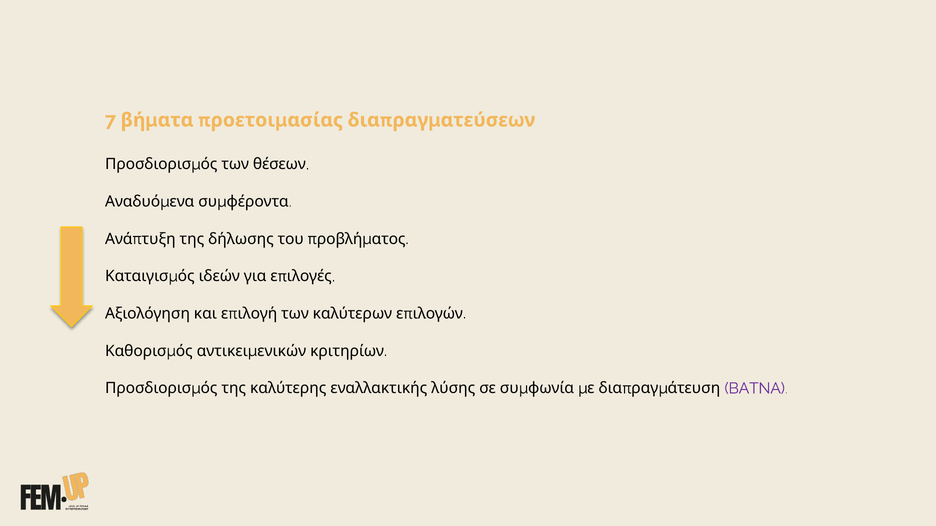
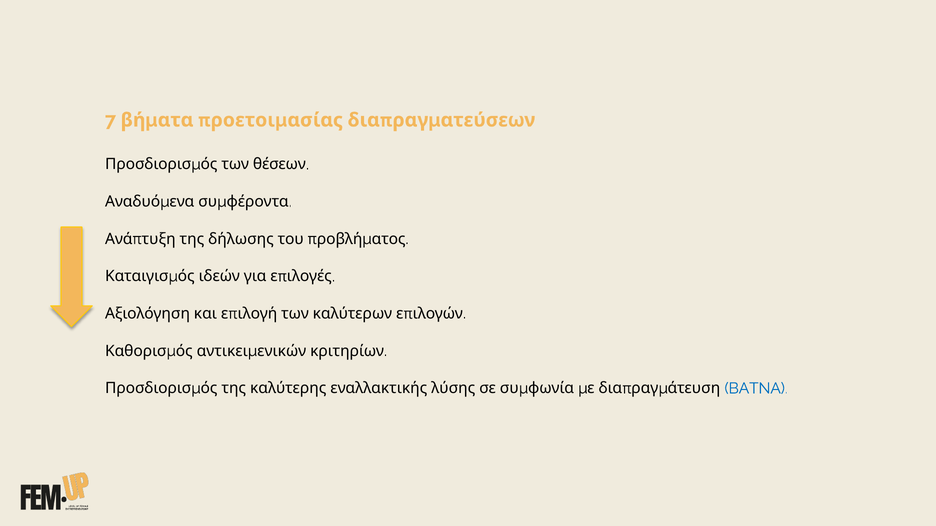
BATNA colour: purple -> blue
